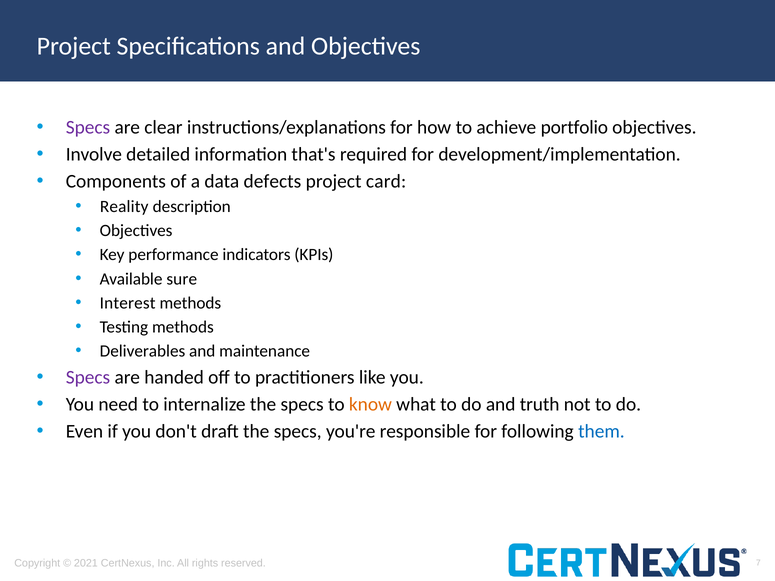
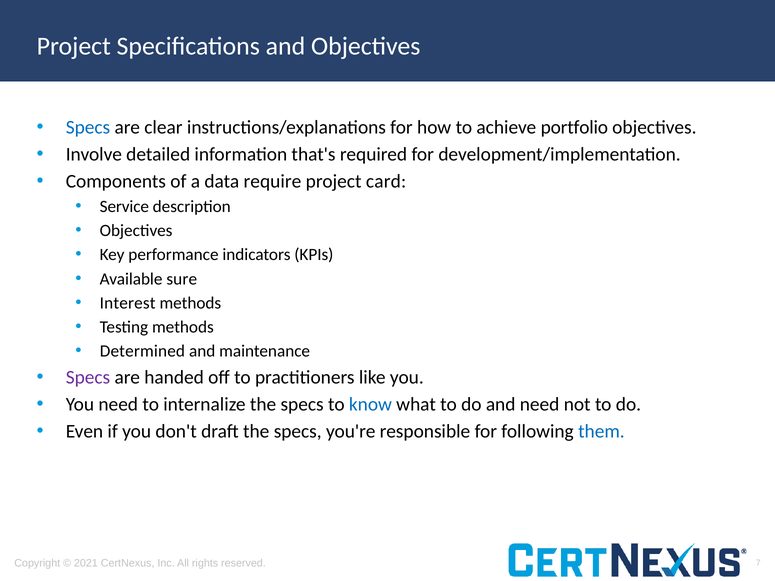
Specs at (88, 127) colour: purple -> blue
defects: defects -> require
Reality: Reality -> Service
Deliverables: Deliverables -> Determined
know colour: orange -> blue
and truth: truth -> need
